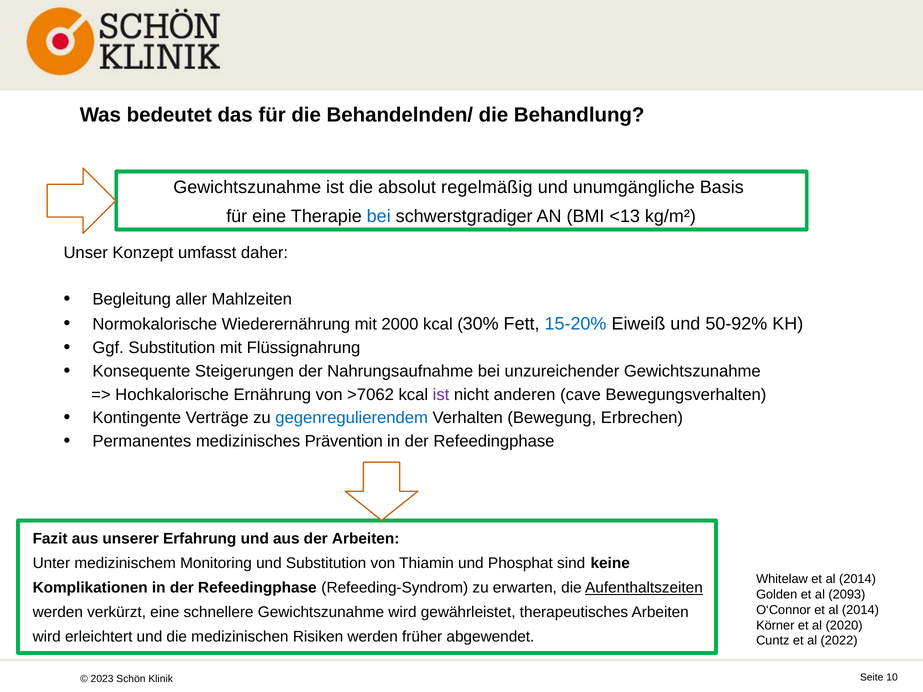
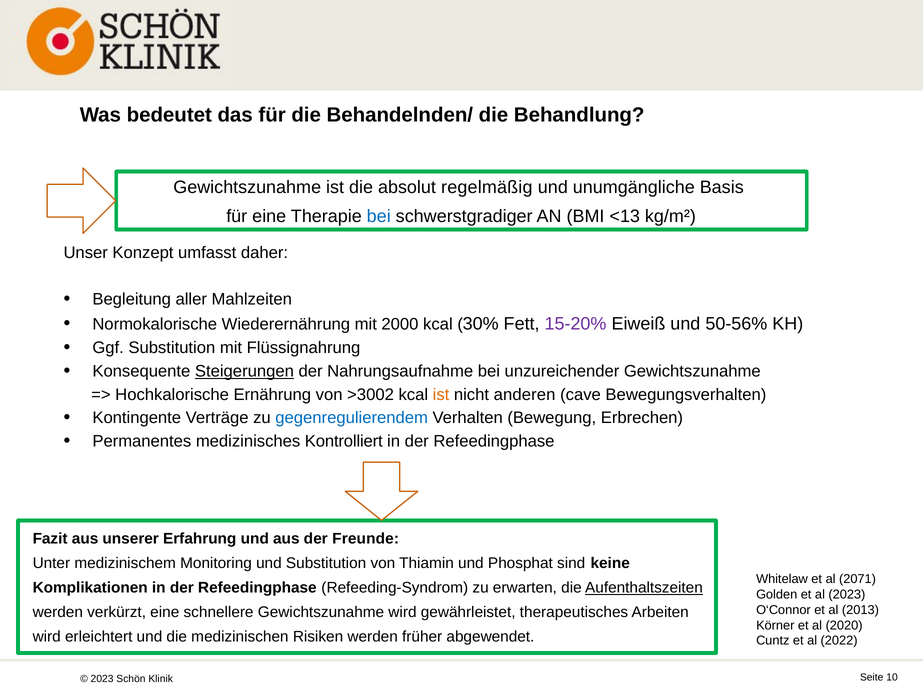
15-20% colour: blue -> purple
50-92%: 50-92% -> 50-56%
Steigerungen underline: none -> present
>7062: >7062 -> >3002
ist at (441, 395) colour: purple -> orange
Prävention: Prävention -> Kontrolliert
der Arbeiten: Arbeiten -> Freunde
Whitelaw et al 2014: 2014 -> 2071
al 2093: 2093 -> 2023
O‘Connor et al 2014: 2014 -> 2013
